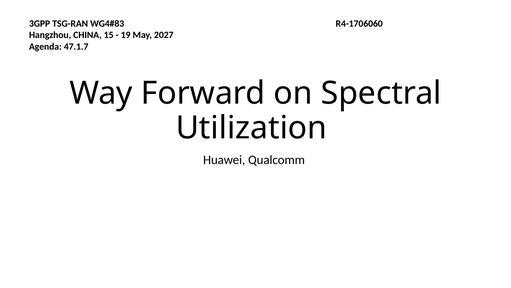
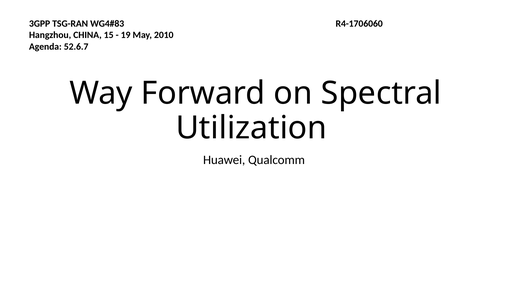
2027: 2027 -> 2010
47.1.7: 47.1.7 -> 52.6.7
